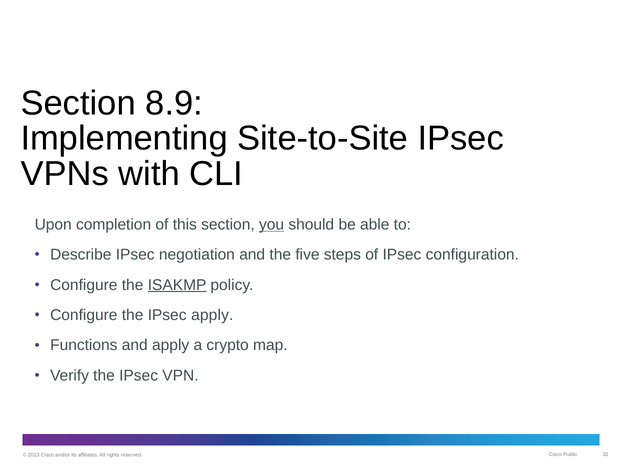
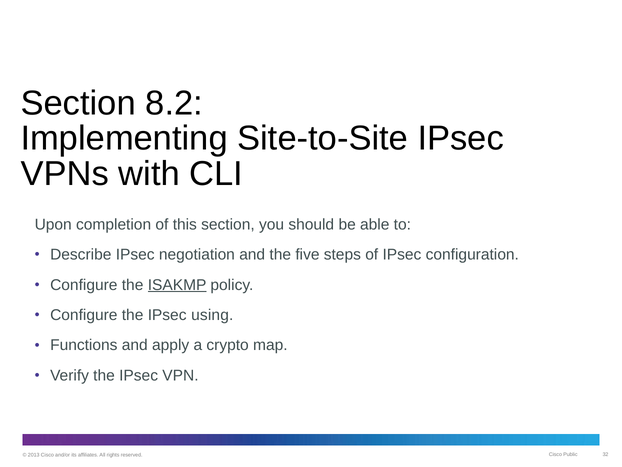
8.9: 8.9 -> 8.2
you underline: present -> none
IPsec apply: apply -> using
